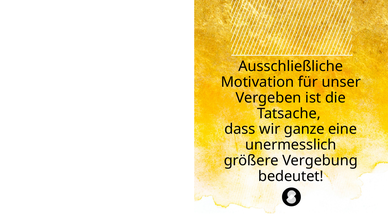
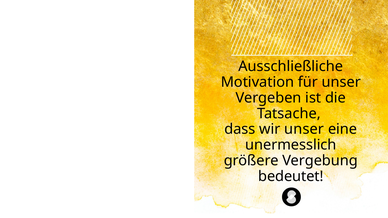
wir ganze: ganze -> unser
